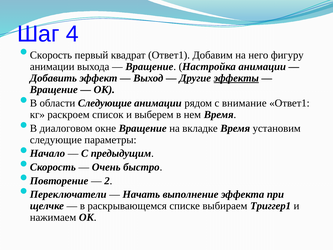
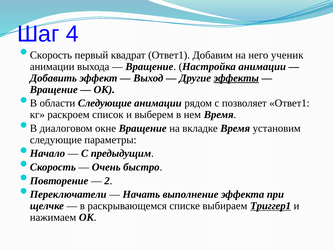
фигуру: фигуру -> ученик
внимание: внимание -> позволяет
Триггер1 underline: none -> present
